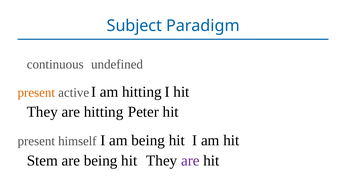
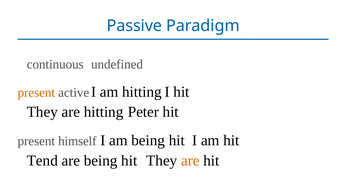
Subject: Subject -> Passive
Stem: Stem -> Tend
are at (190, 160) colour: purple -> orange
